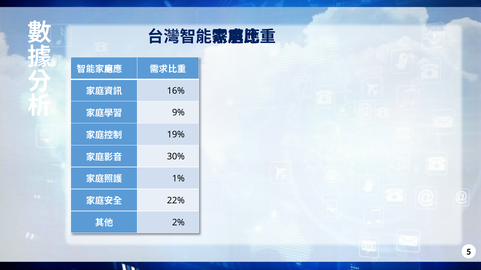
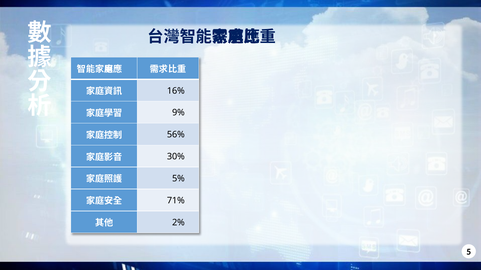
19%: 19% -> 56%
1%: 1% -> 5%
22%: 22% -> 71%
